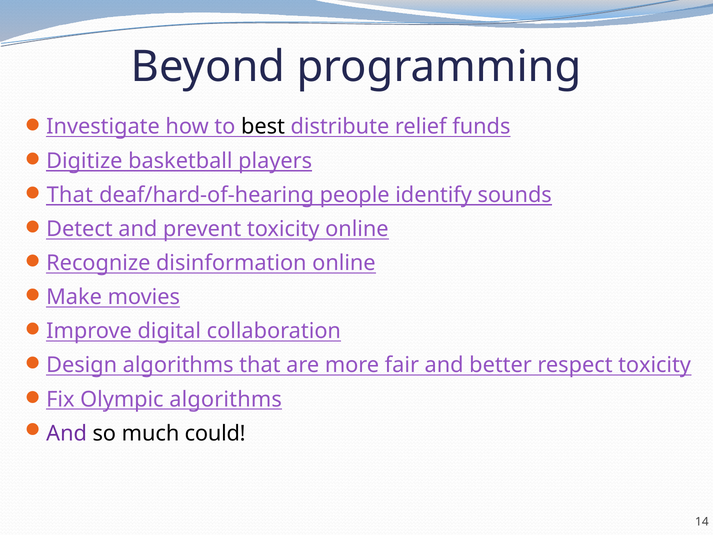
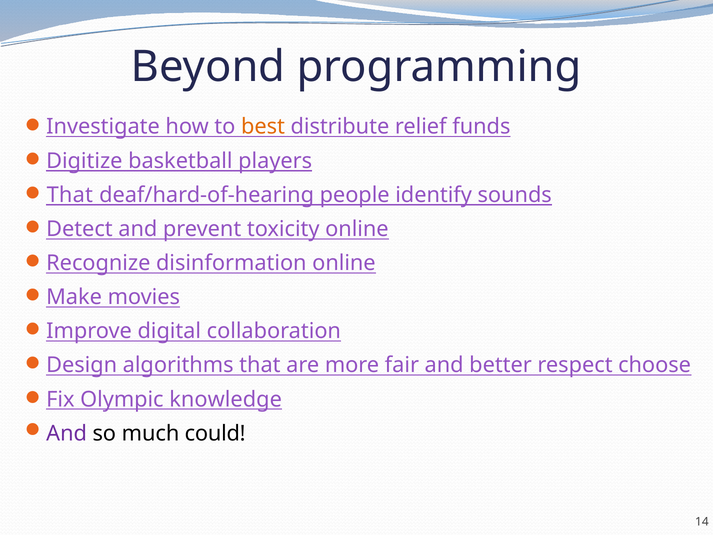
best colour: black -> orange
respect toxicity: toxicity -> choose
Olympic algorithms: algorithms -> knowledge
